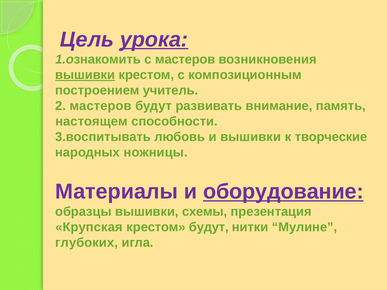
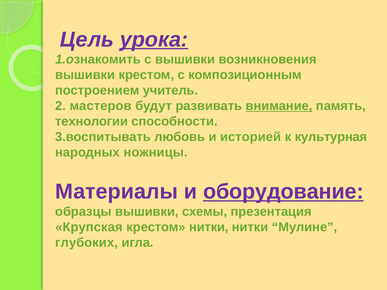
с мастеров: мастеров -> вышивки
вышивки at (85, 75) underline: present -> none
внимание underline: none -> present
настоящем: настоящем -> технологии
и вышивки: вышивки -> историей
творческие: творческие -> культурная
крестом будут: будут -> нитки
